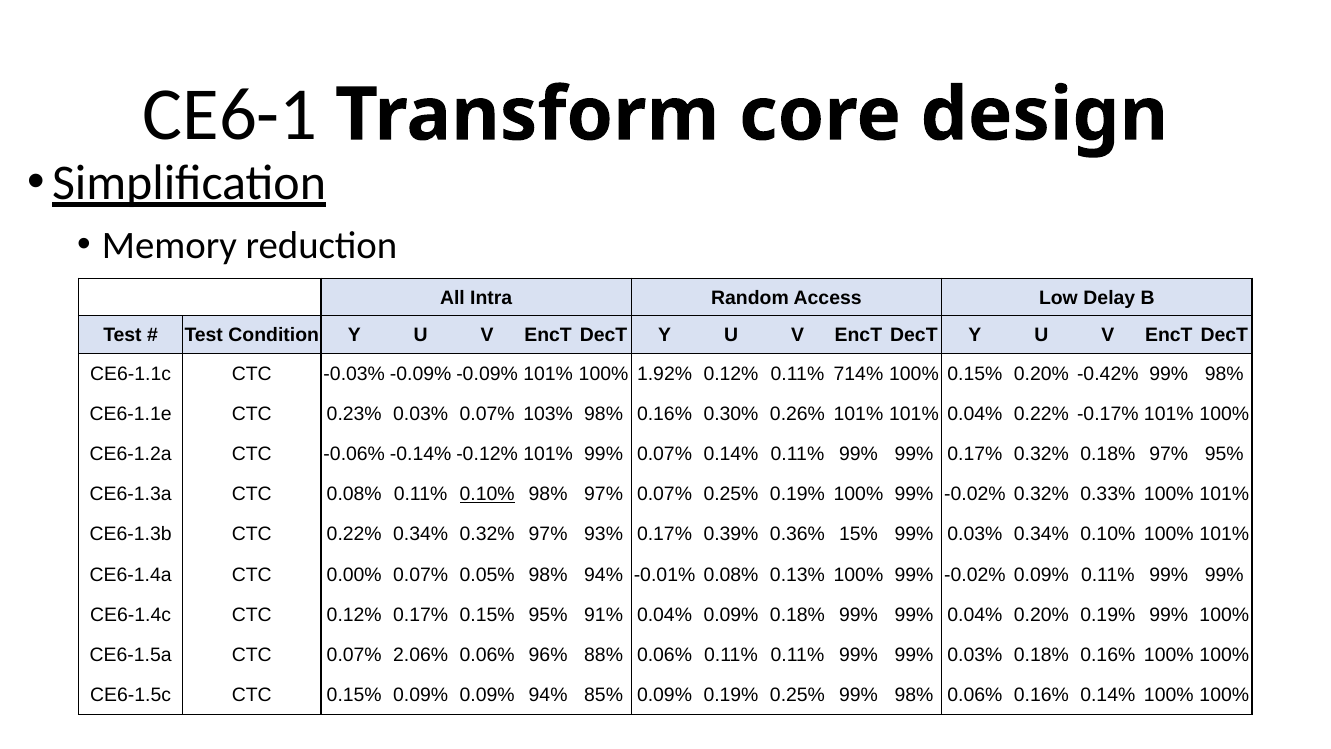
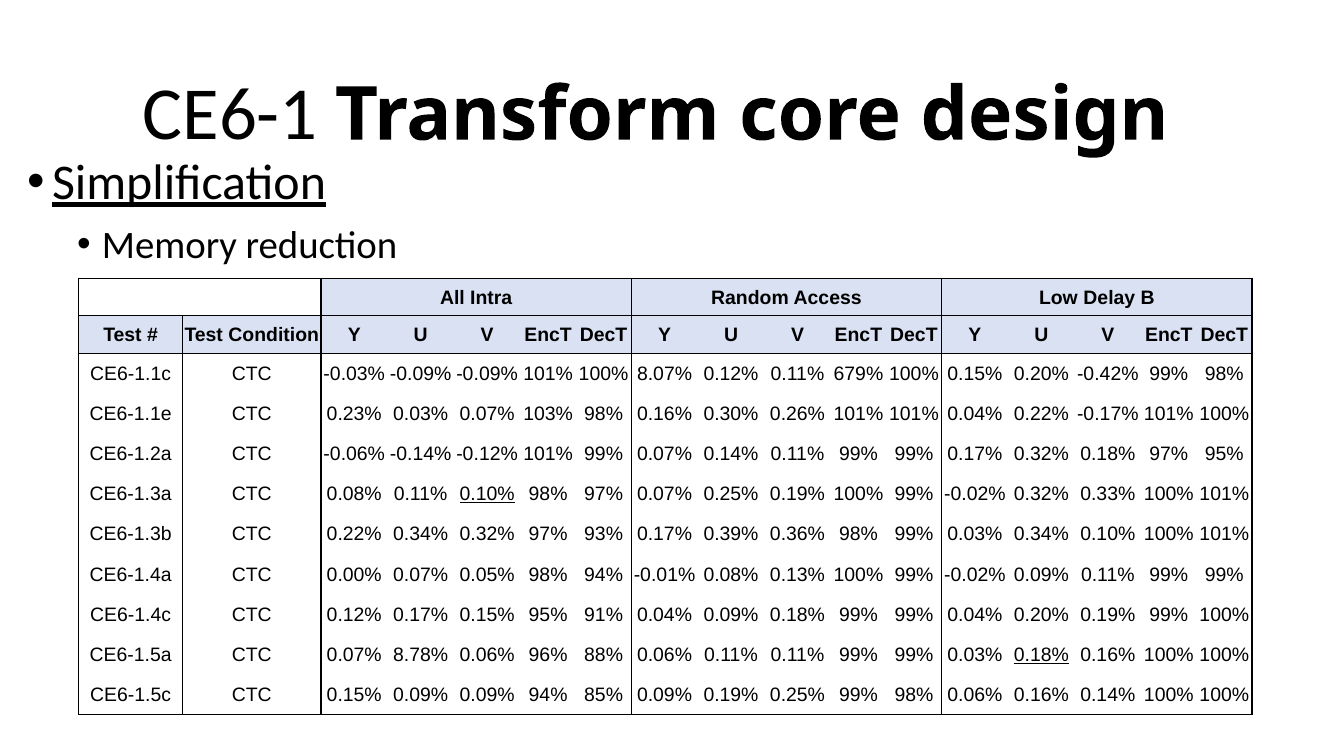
1.92%: 1.92% -> 8.07%
714%: 714% -> 679%
0.36% 15%: 15% -> 98%
2.06%: 2.06% -> 8.78%
0.18% at (1041, 655) underline: none -> present
